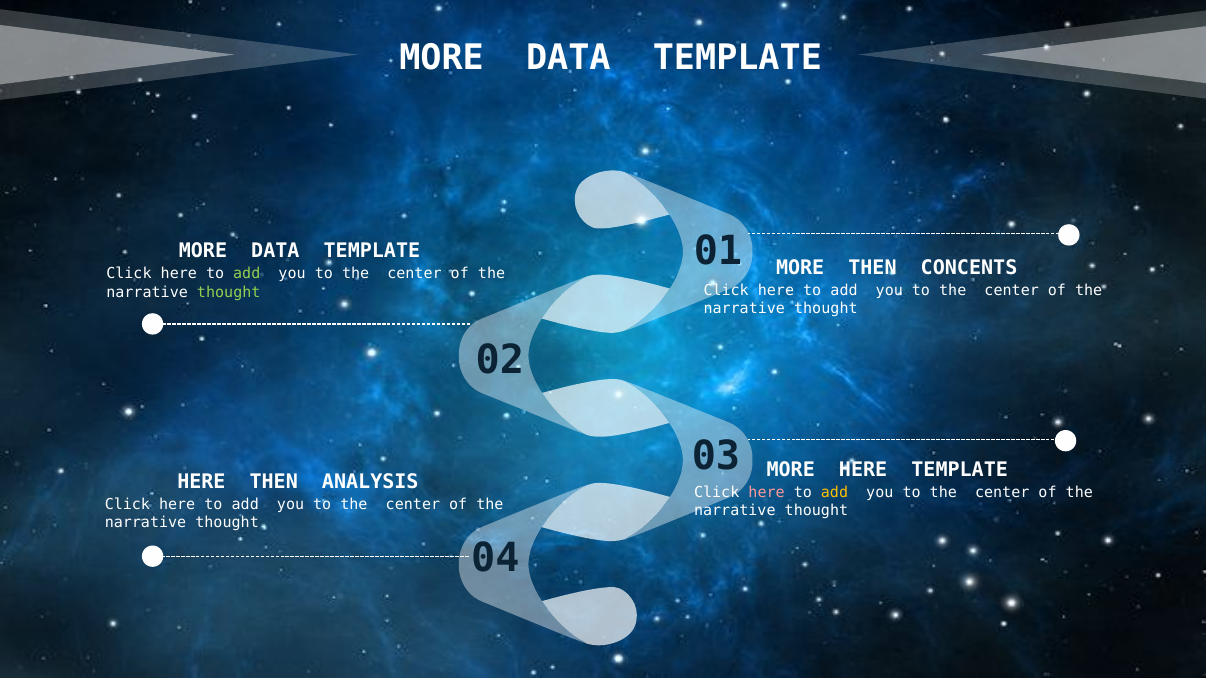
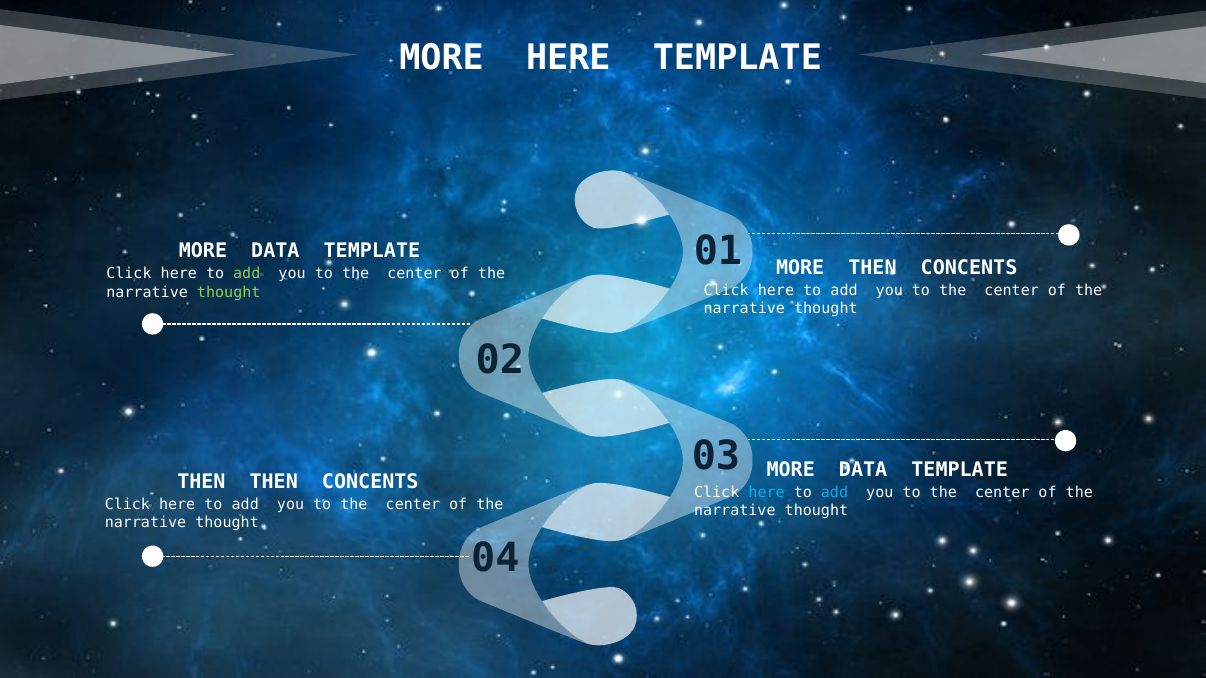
DATA at (568, 58): DATA -> HERE
HERE at (863, 470): HERE -> DATA
HERE at (201, 482): HERE -> THEN
ANALYSIS at (370, 482): ANALYSIS -> CONCENTS
here at (767, 493) colour: pink -> light blue
add at (835, 493) colour: yellow -> light blue
